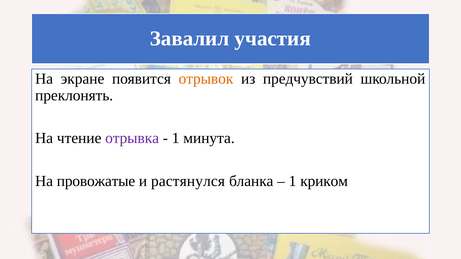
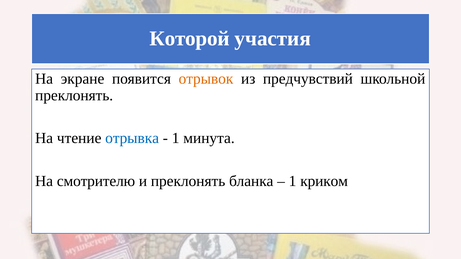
Завалил: Завалил -> Которой
отрывка colour: purple -> blue
провожатые: провожатые -> смотрителю
и растянулся: растянулся -> преклонять
